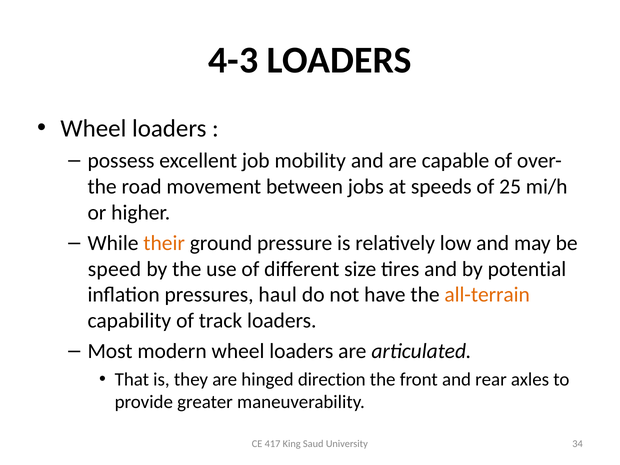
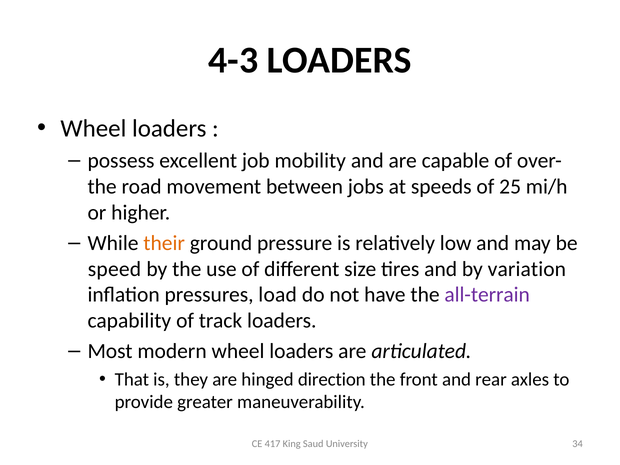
potential: potential -> variation
haul: haul -> load
all-terrain colour: orange -> purple
